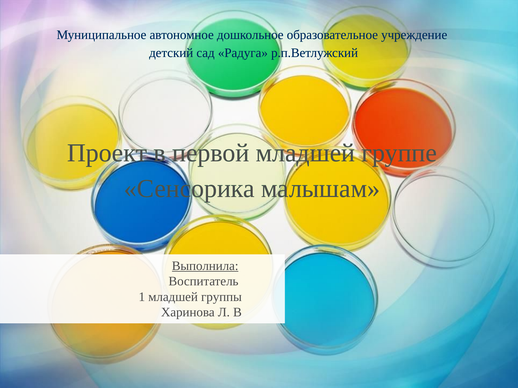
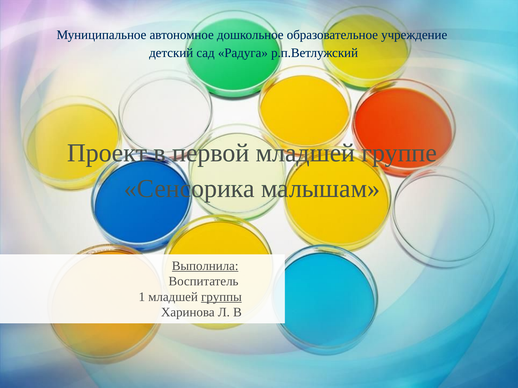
группы underline: none -> present
